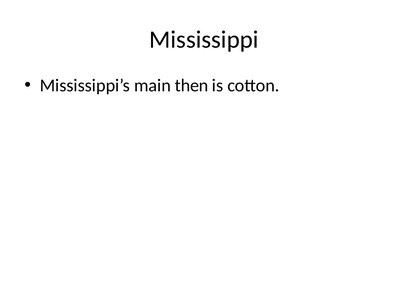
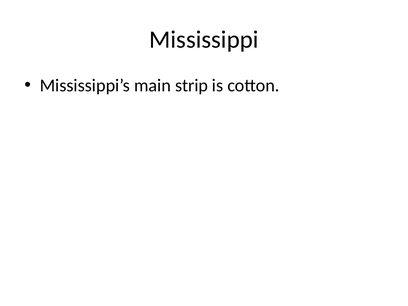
then: then -> strip
